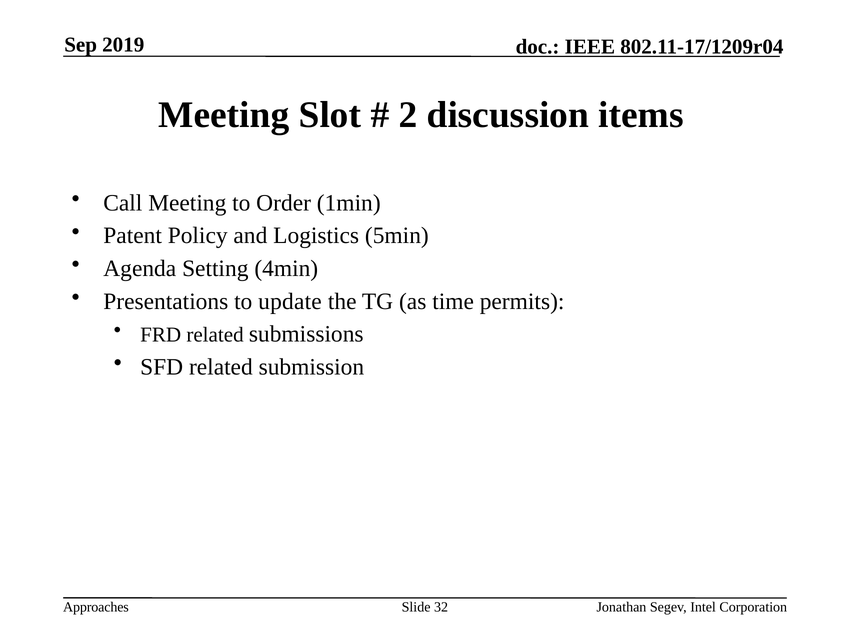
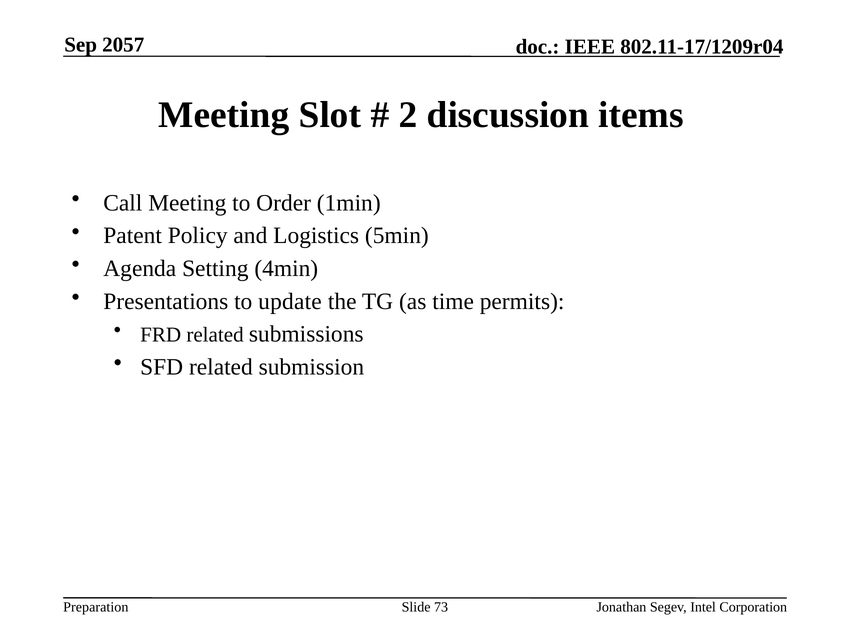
2019: 2019 -> 2057
Approaches: Approaches -> Preparation
32: 32 -> 73
